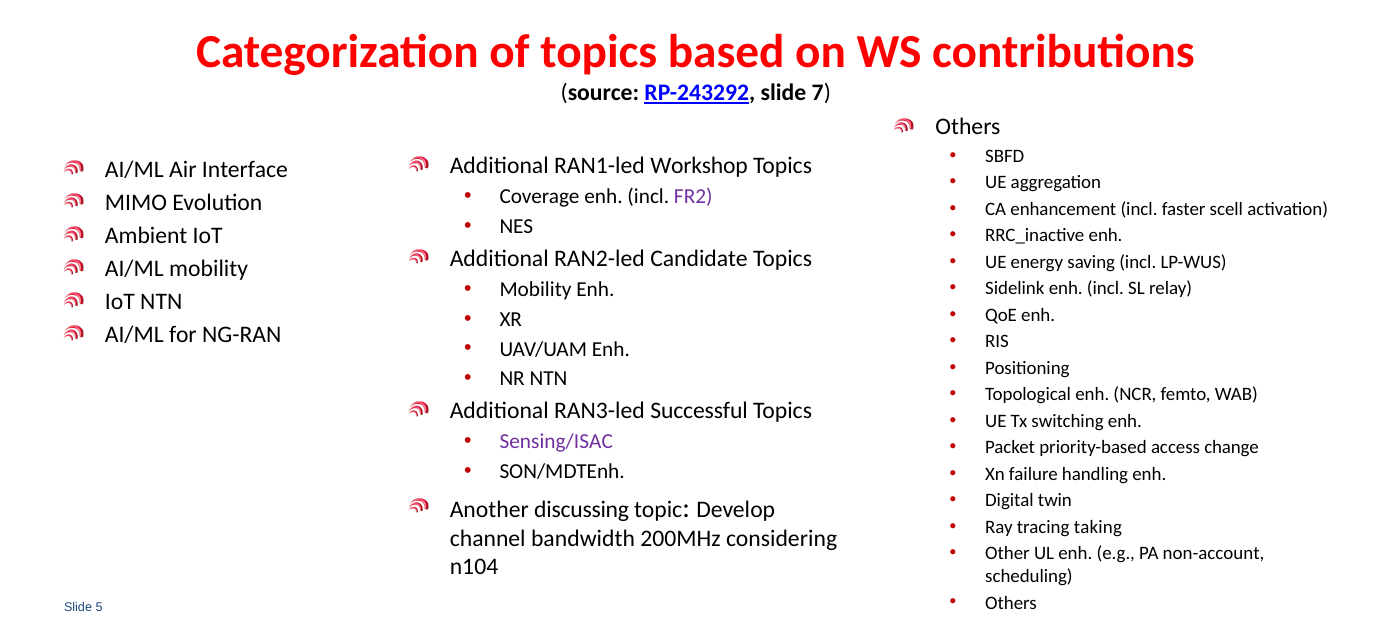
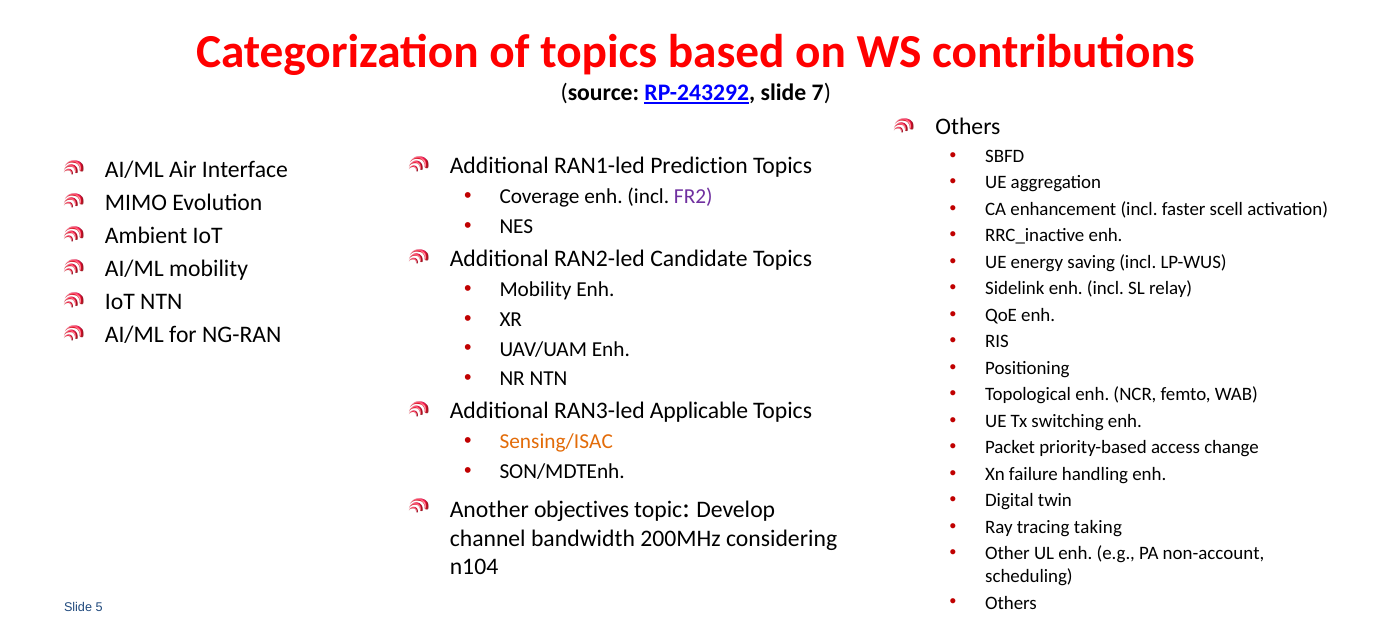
Workshop: Workshop -> Prediction
Successful: Successful -> Applicable
Sensing/ISAC colour: purple -> orange
discussing: discussing -> objectives
